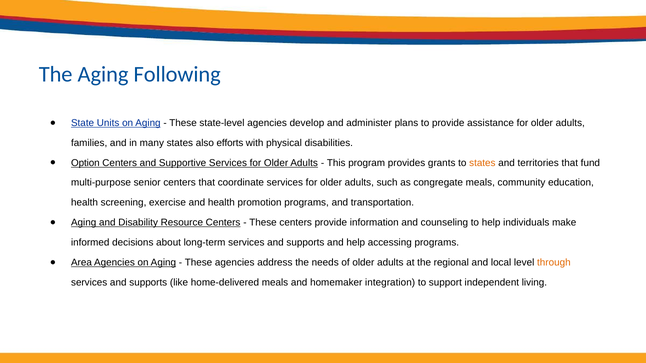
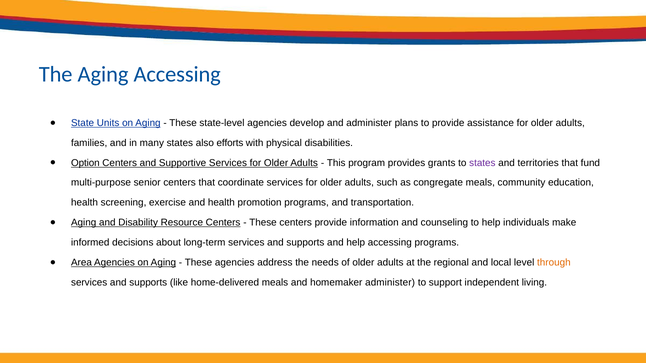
Aging Following: Following -> Accessing
states at (482, 163) colour: orange -> purple
homemaker integration: integration -> administer
